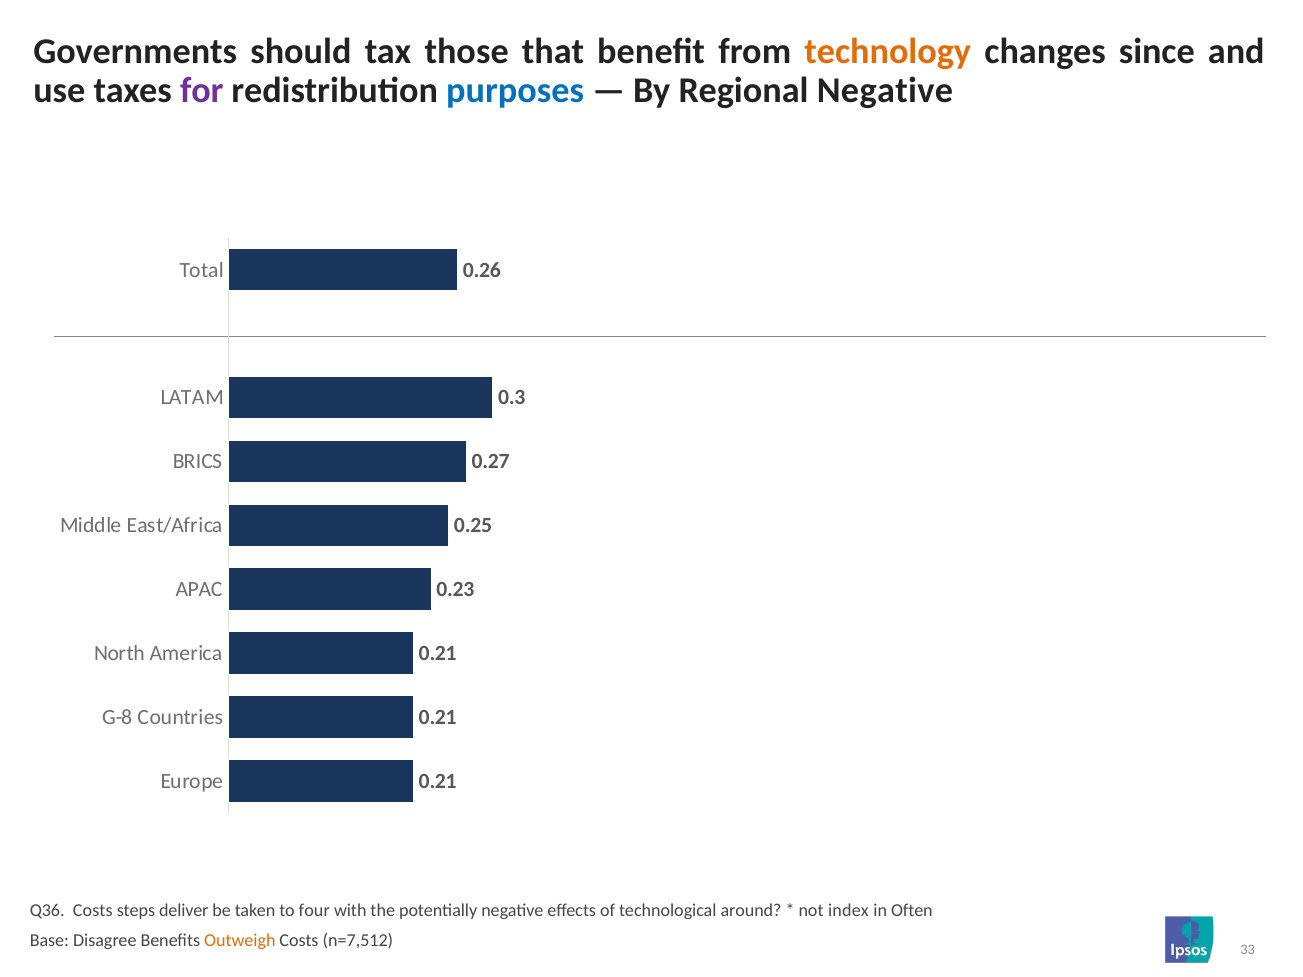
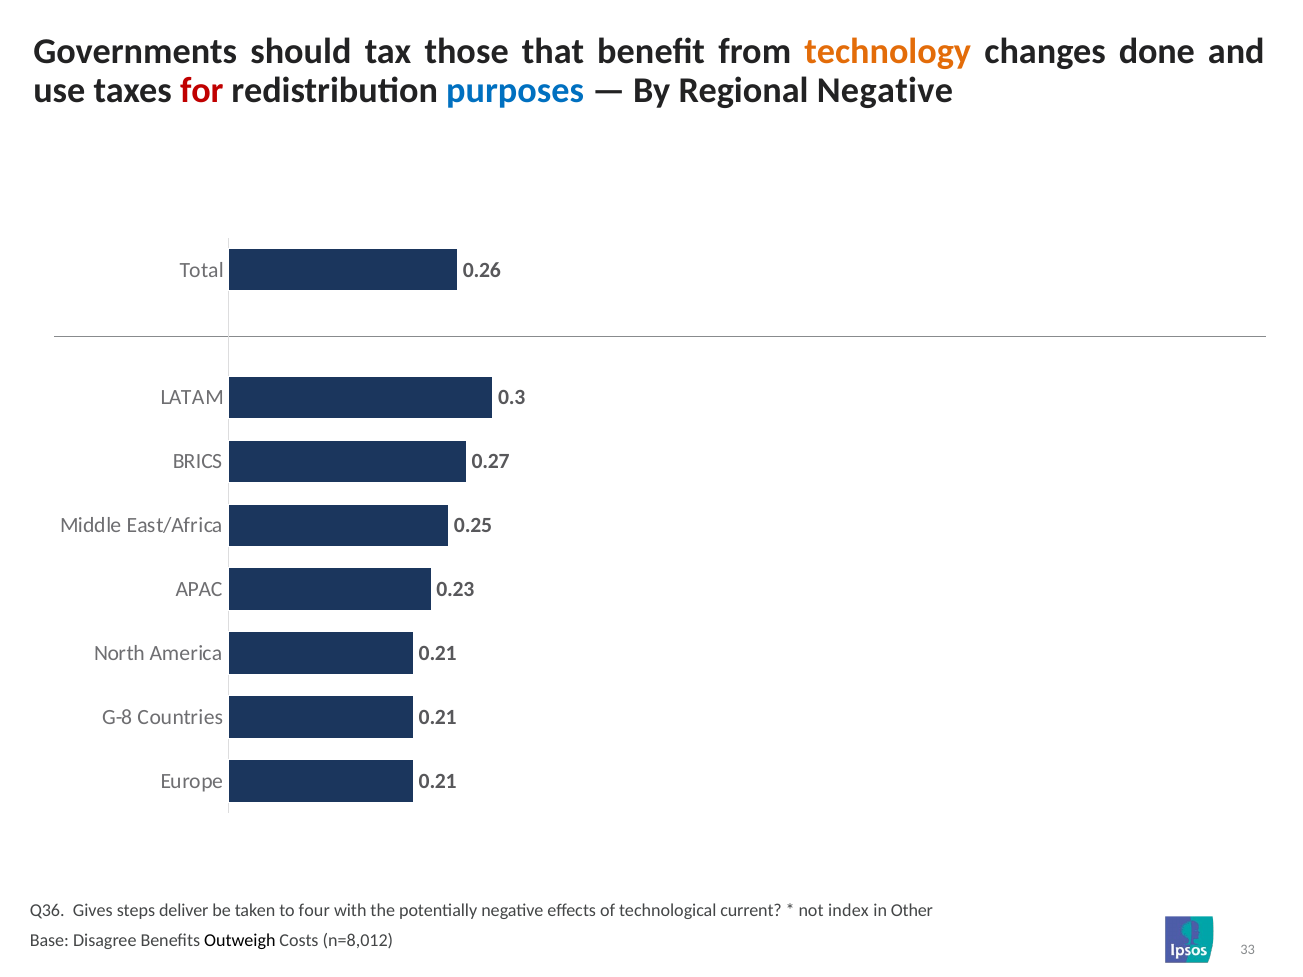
since: since -> done
for colour: purple -> red
Q36 Costs: Costs -> Gives
around: around -> current
Often: Often -> Other
Outweigh colour: orange -> black
n=7,512: n=7,512 -> n=8,012
